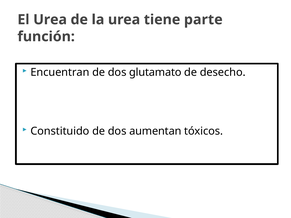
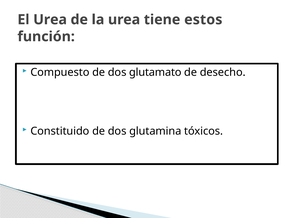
parte: parte -> estos
Encuentran: Encuentran -> Compuesto
aumentan: aumentan -> glutamina
